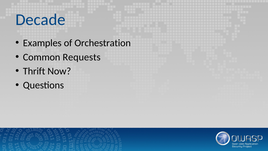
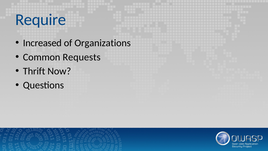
Decade: Decade -> Require
Examples: Examples -> Increased
Orchestration: Orchestration -> Organizations
